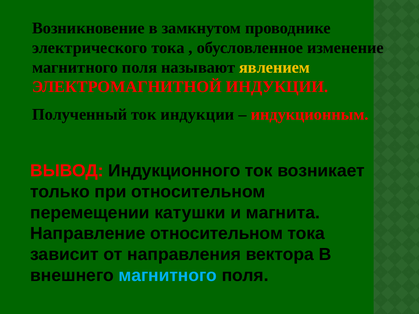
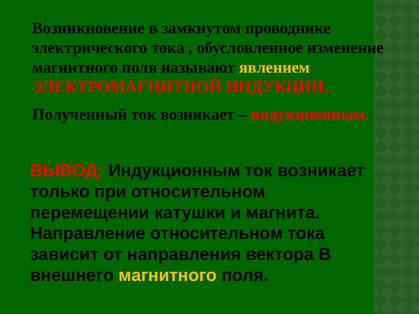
Полученный ток индукции: индукции -> возникает
ВЫВОД Индукционного: Индукционного -> Индукционным
магнитного at (168, 276) colour: light blue -> yellow
